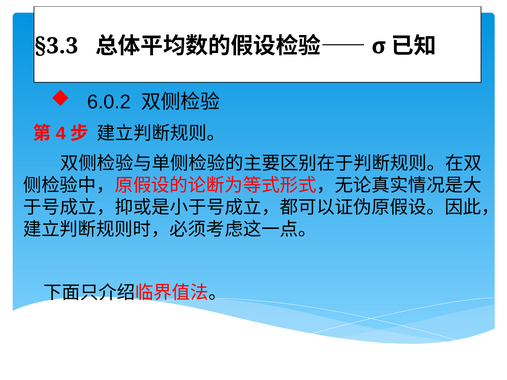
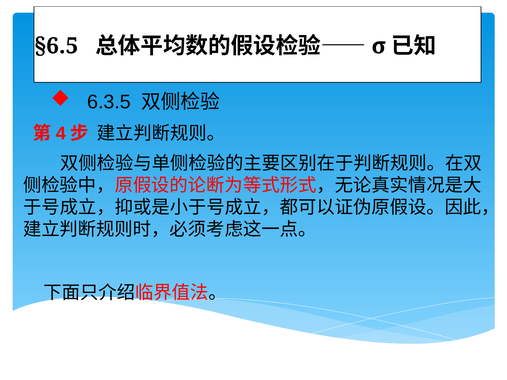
§3.3: §3.3 -> §6.5
6.0.2: 6.0.2 -> 6.3.5
